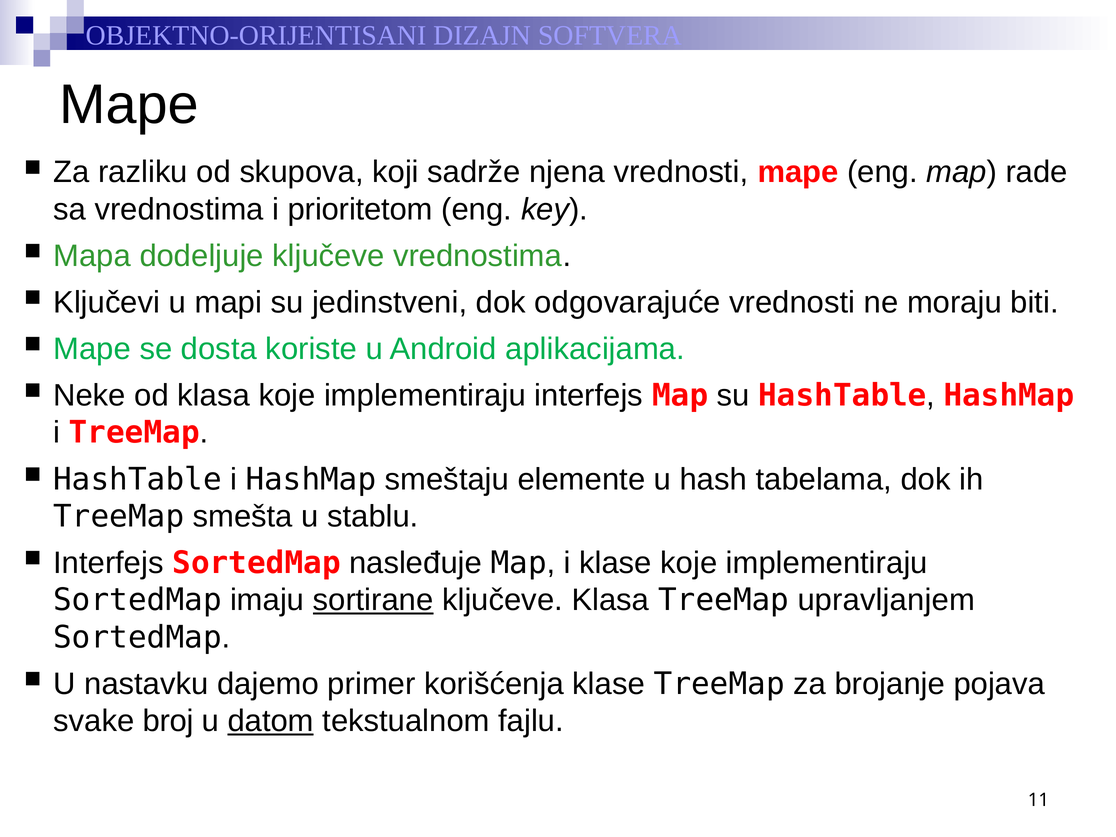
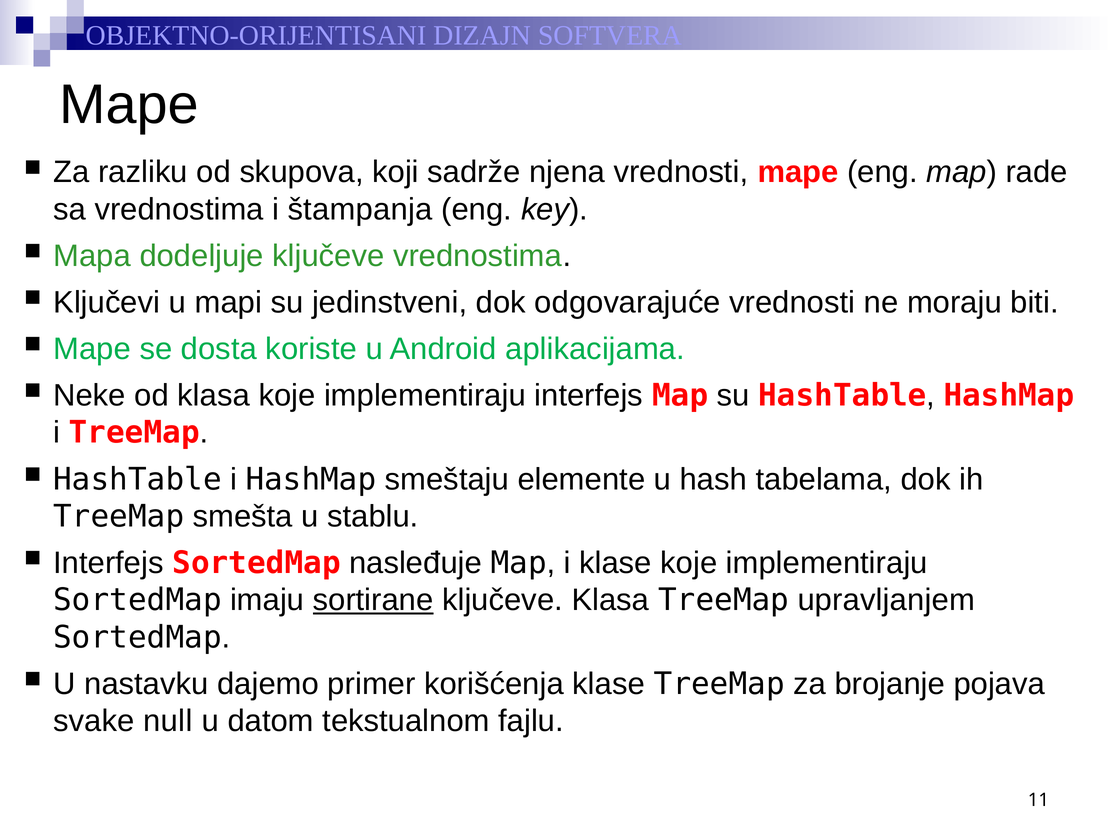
prioritetom: prioritetom -> štampanja
broj: broj -> null
datom underline: present -> none
